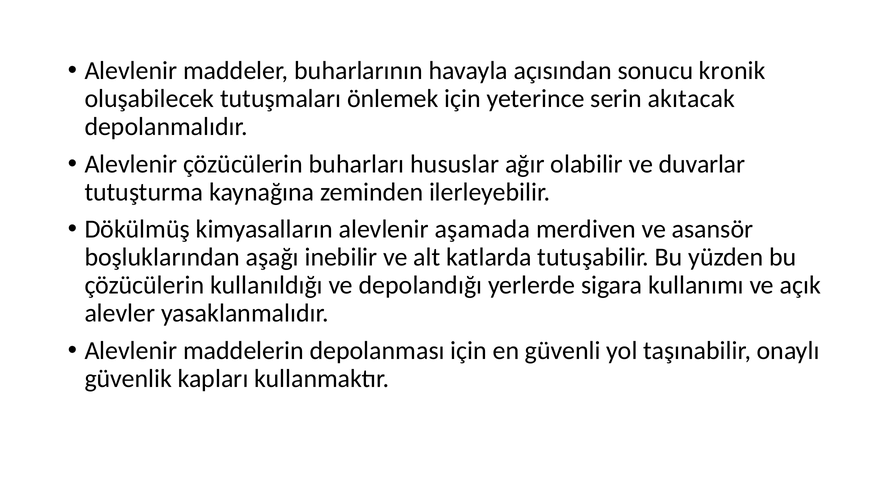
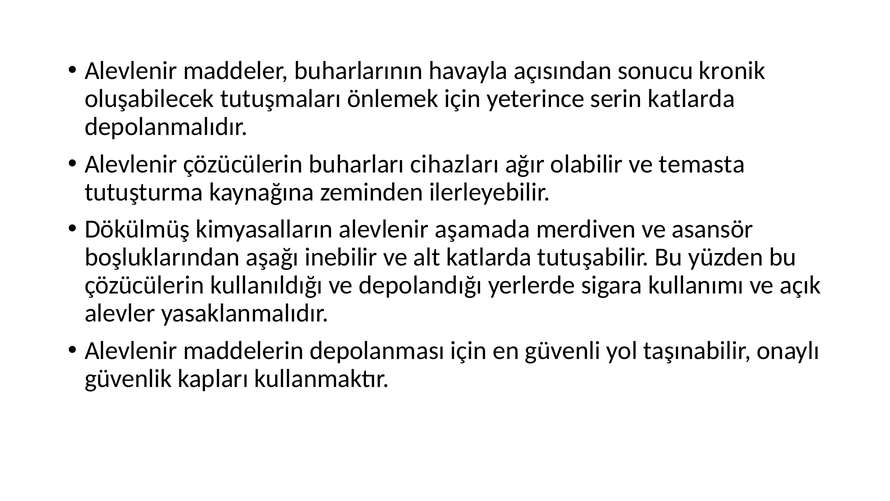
serin akıtacak: akıtacak -> katlarda
hususlar: hususlar -> cihazları
duvarlar: duvarlar -> temasta
